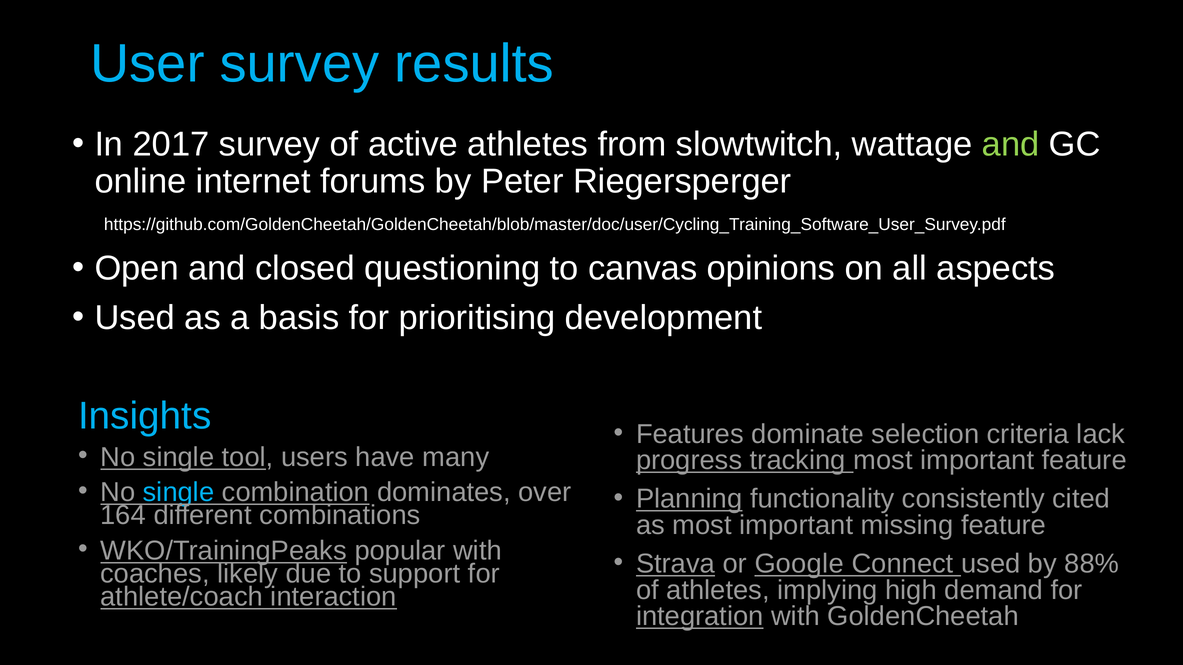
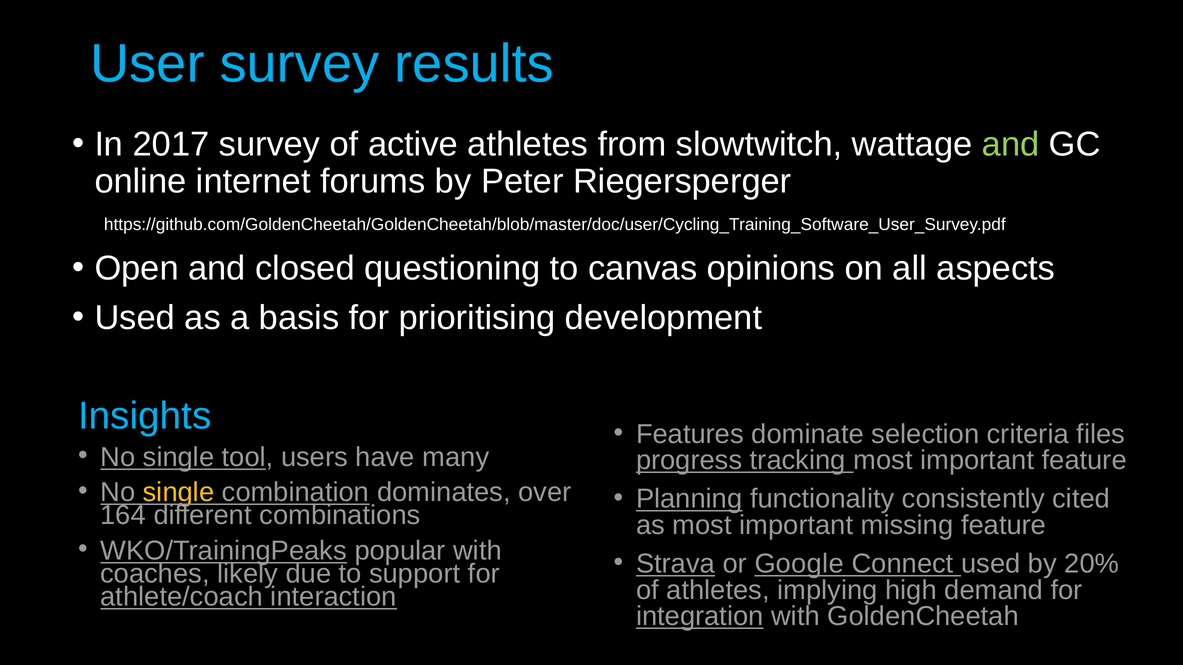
lack: lack -> files
single at (179, 493) colour: light blue -> yellow
88%: 88% -> 20%
